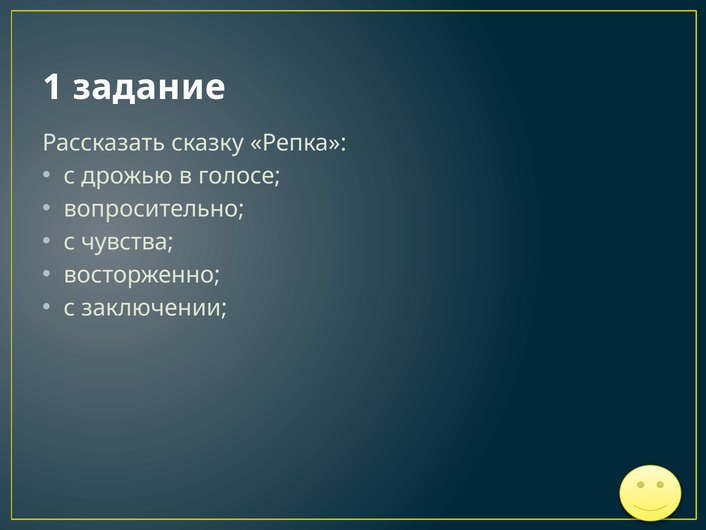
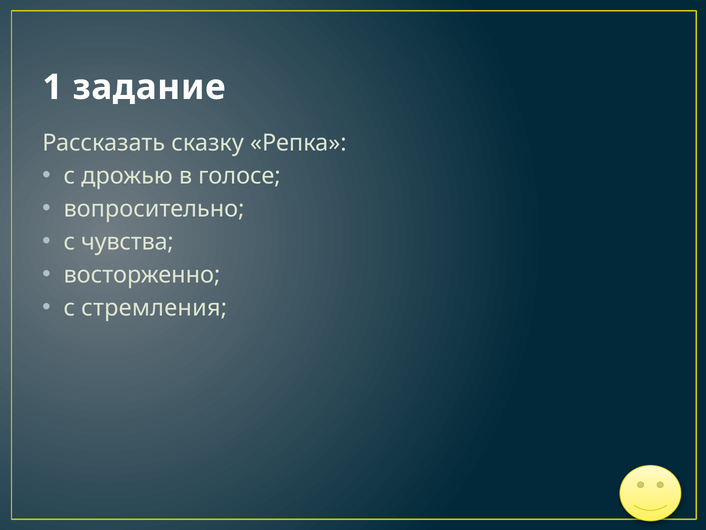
заключении: заключении -> стремления
